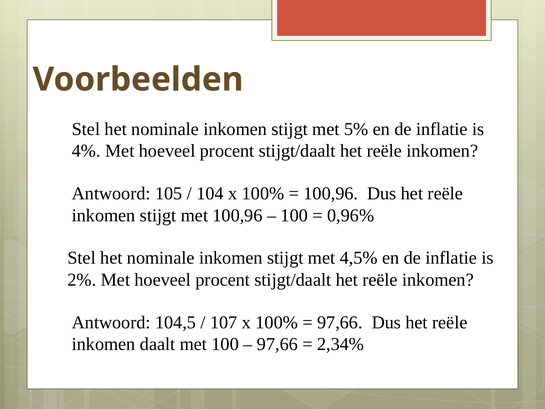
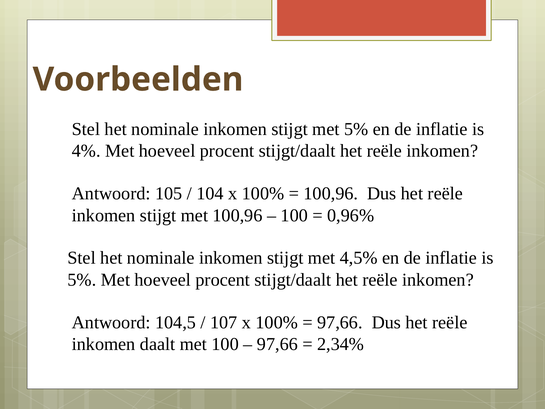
2% at (82, 280): 2% -> 5%
